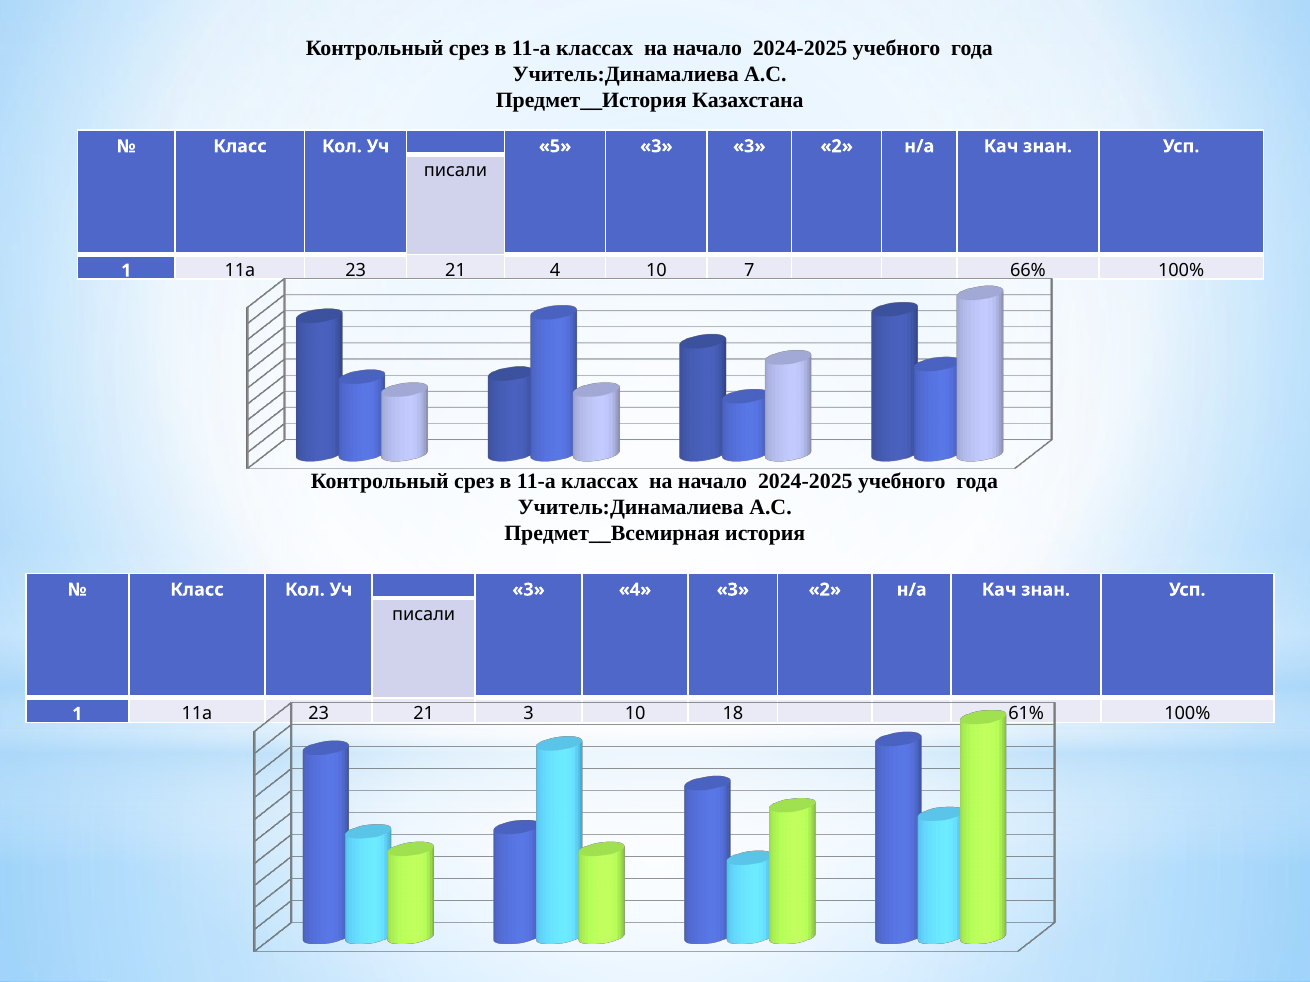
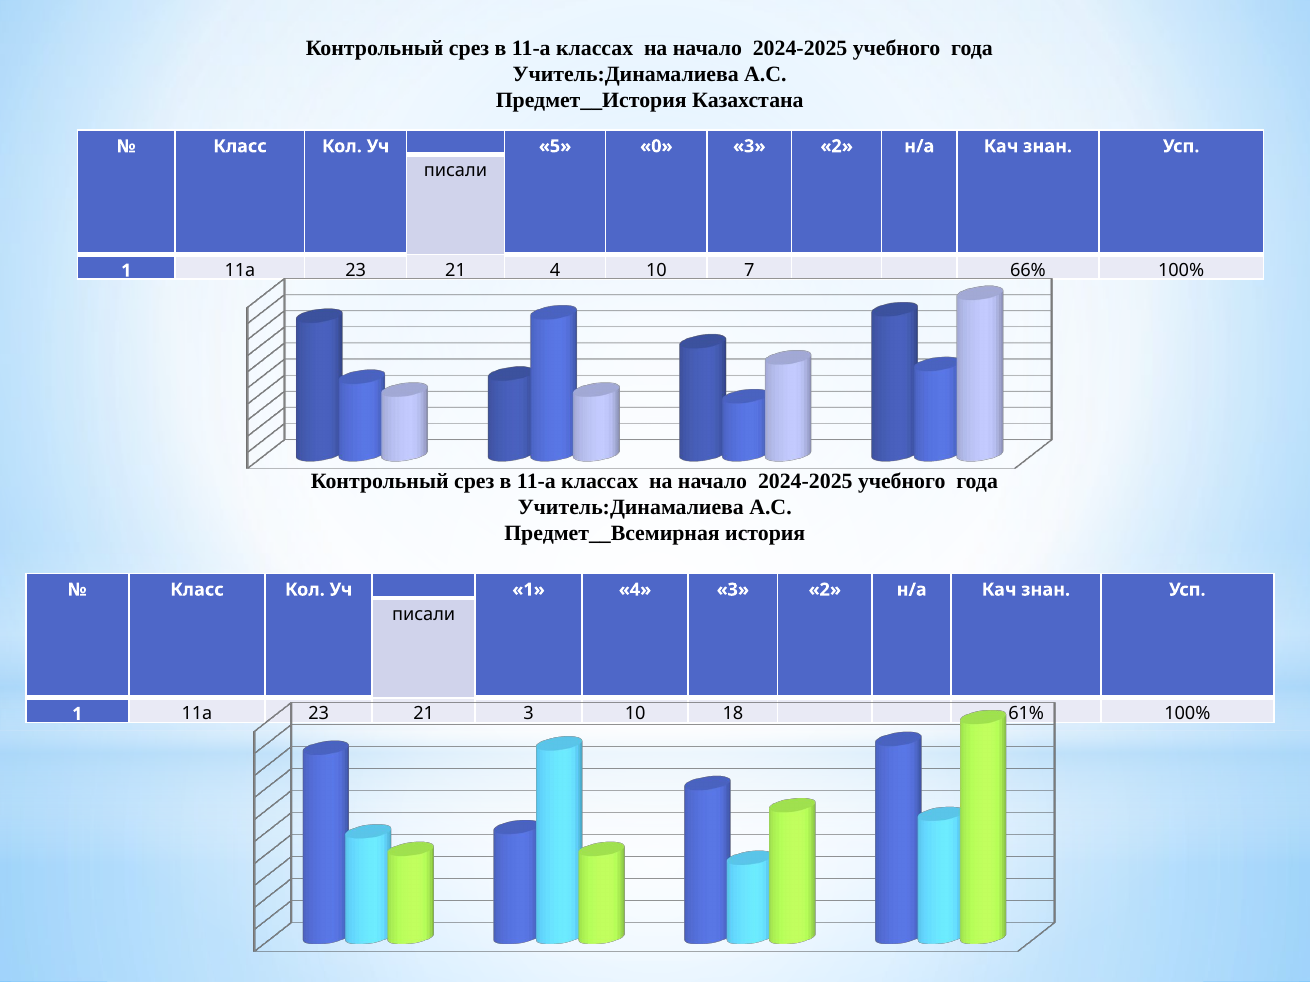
5 3: 3 -> 0
Уч 3: 3 -> 1
